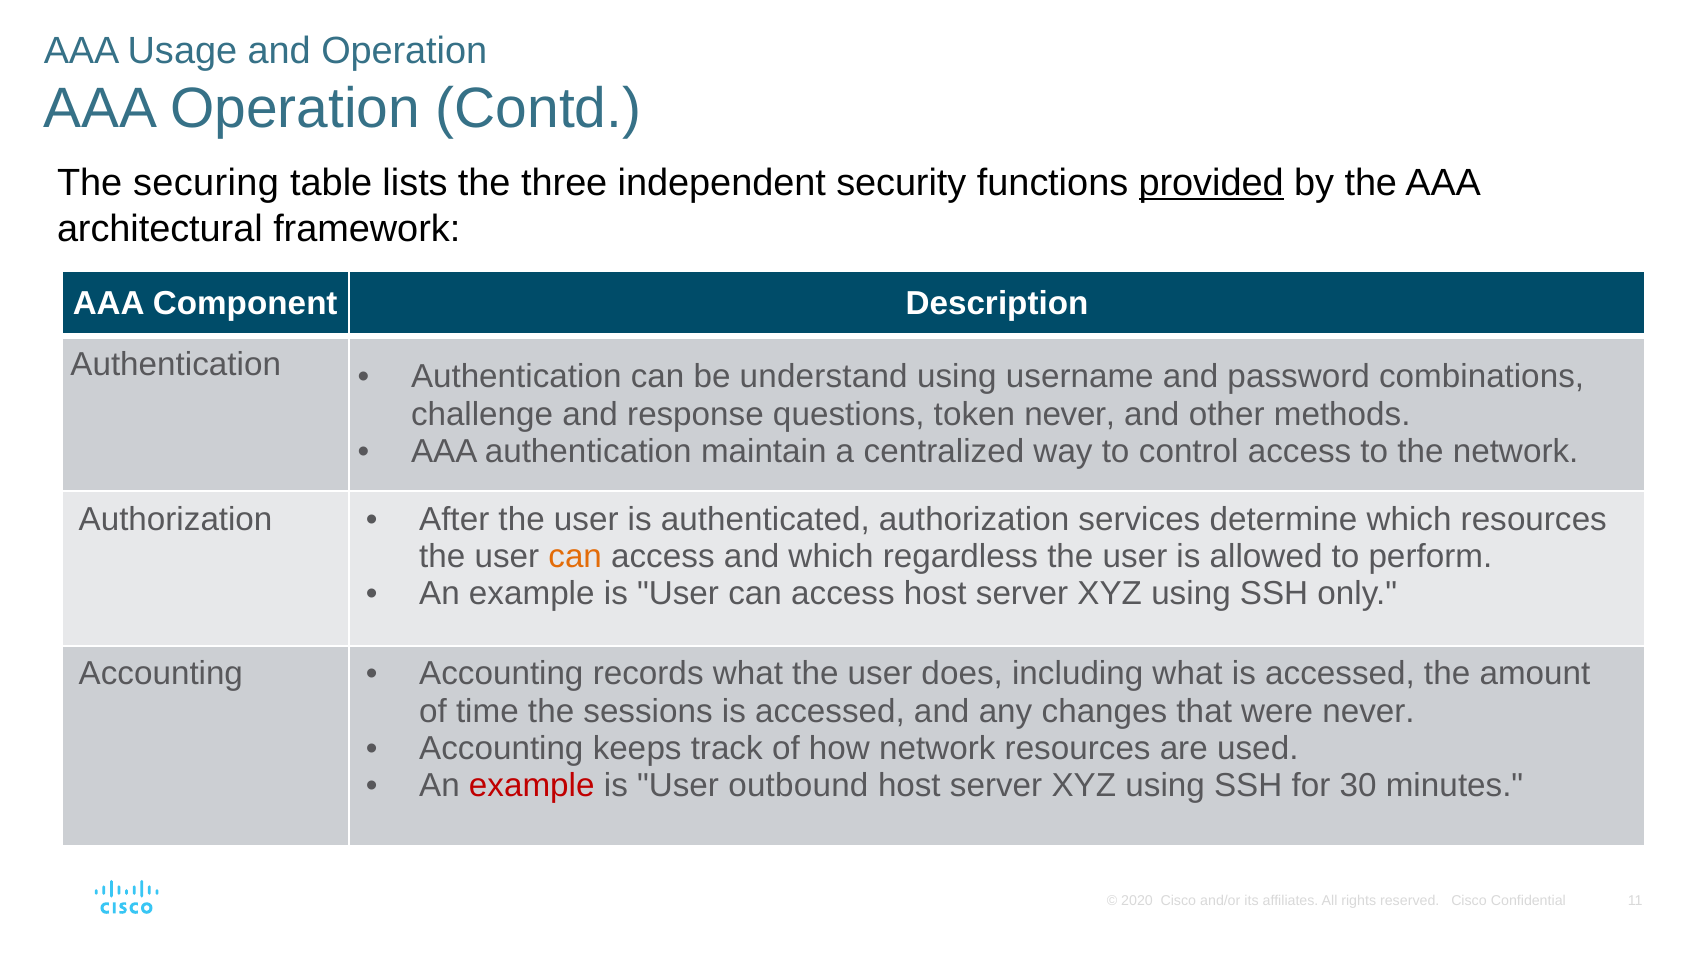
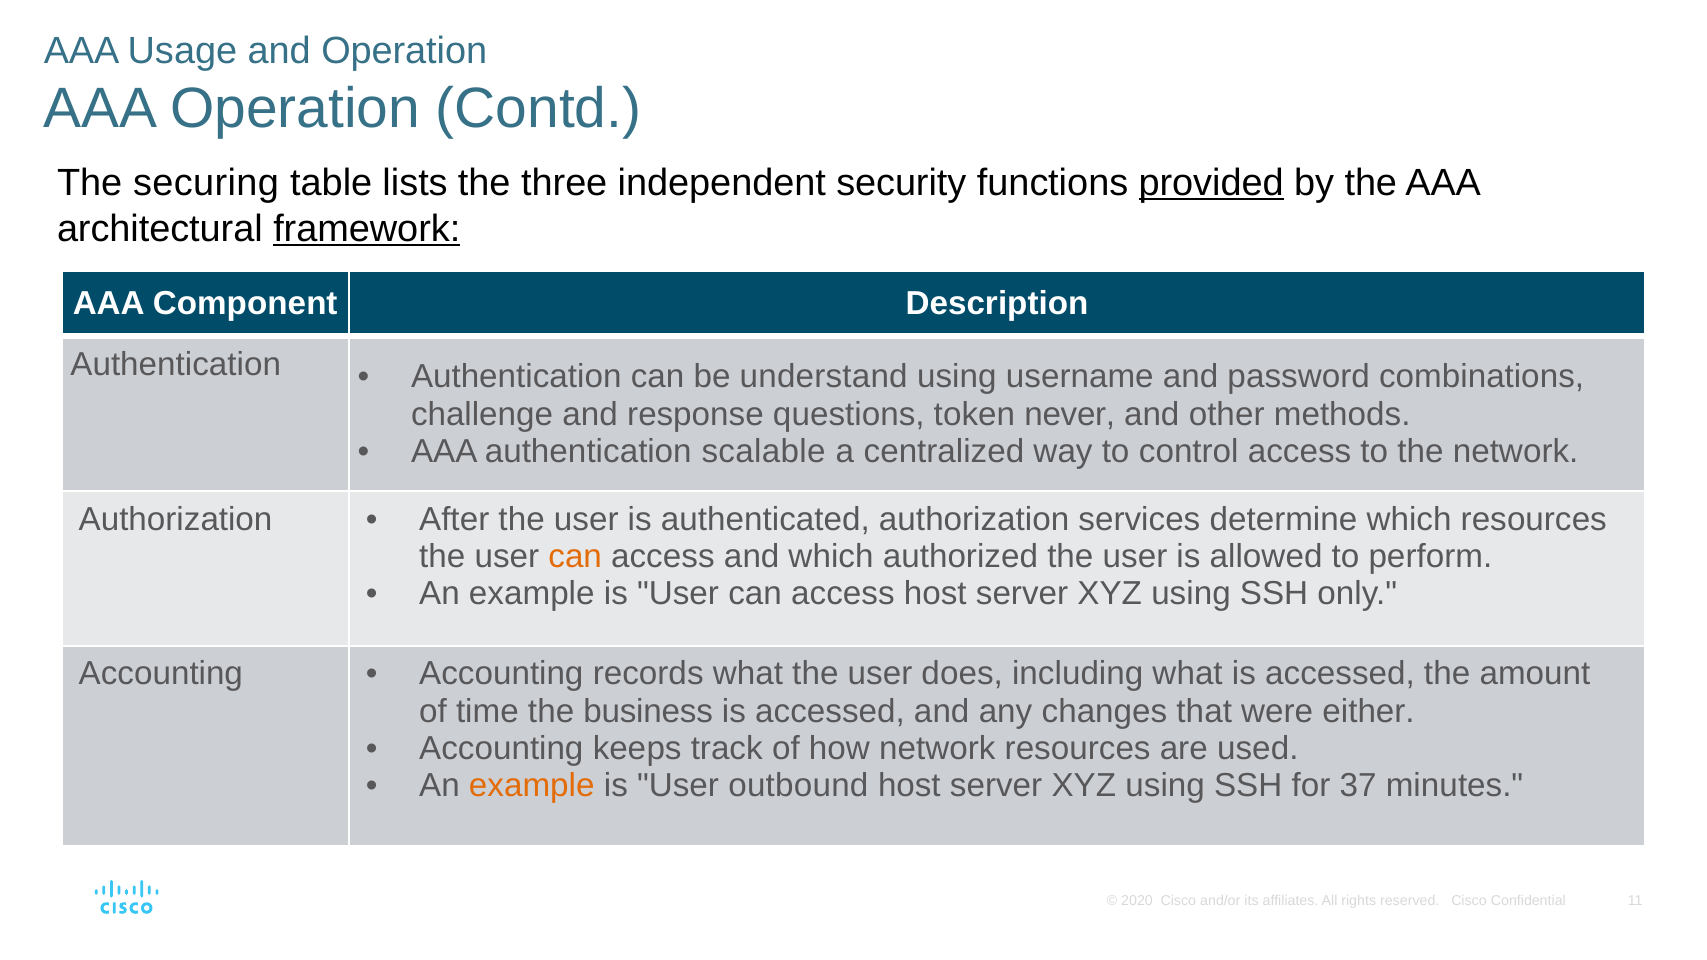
framework underline: none -> present
maintain: maintain -> scalable
regardless: regardless -> authorized
sessions: sessions -> business
were never: never -> either
example at (532, 786) colour: red -> orange
30: 30 -> 37
